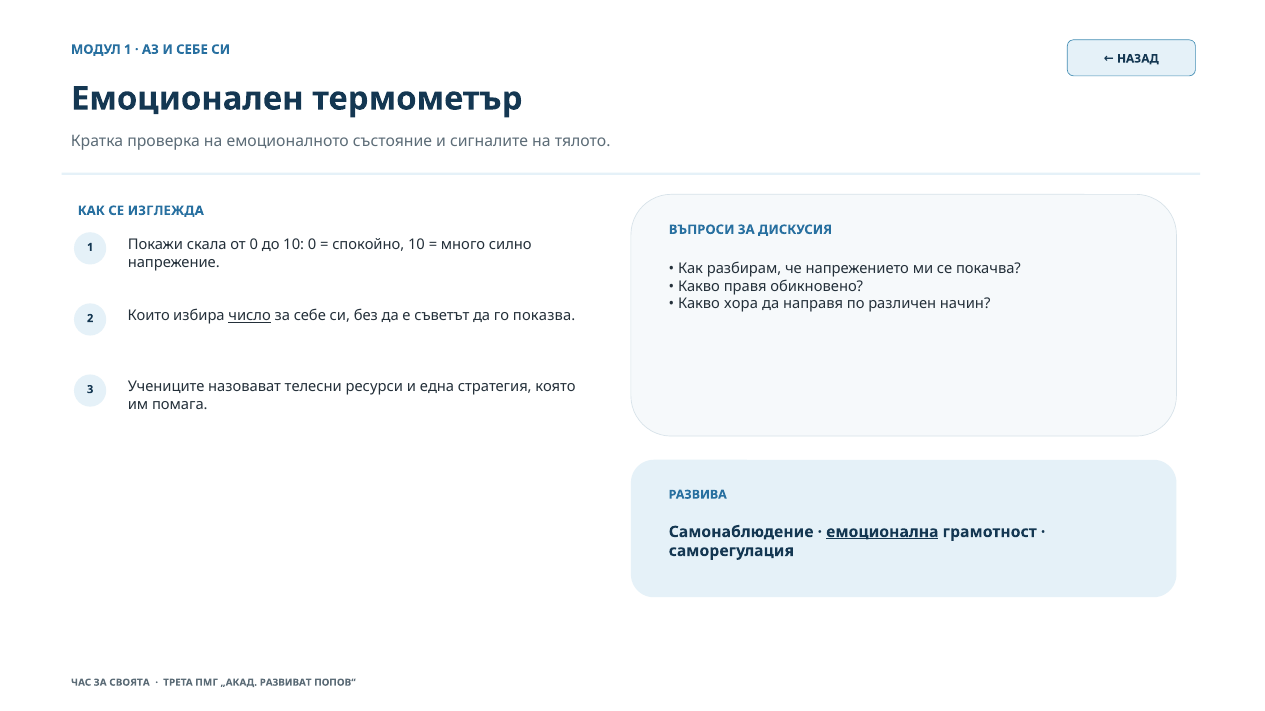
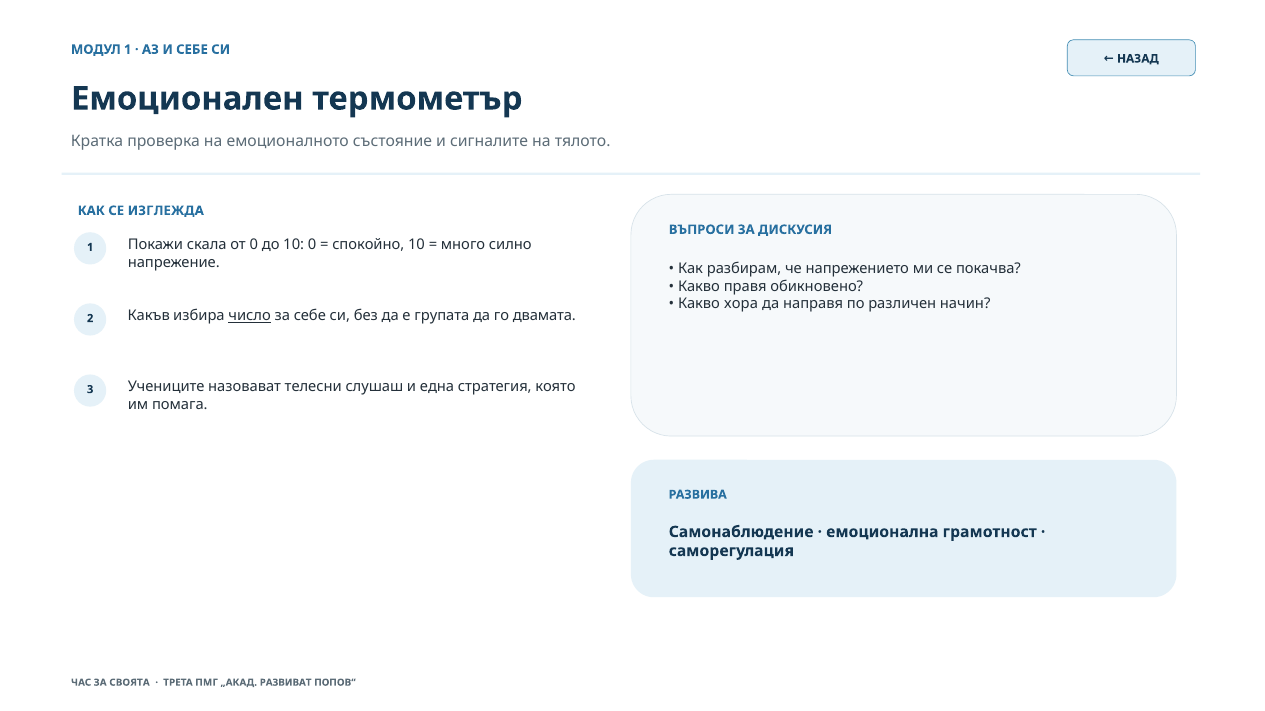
Които: Които -> Какъв
съветът: съветът -> групата
показва: показва -> двамата
ресурси: ресурси -> слушаш
емоционална underline: present -> none
